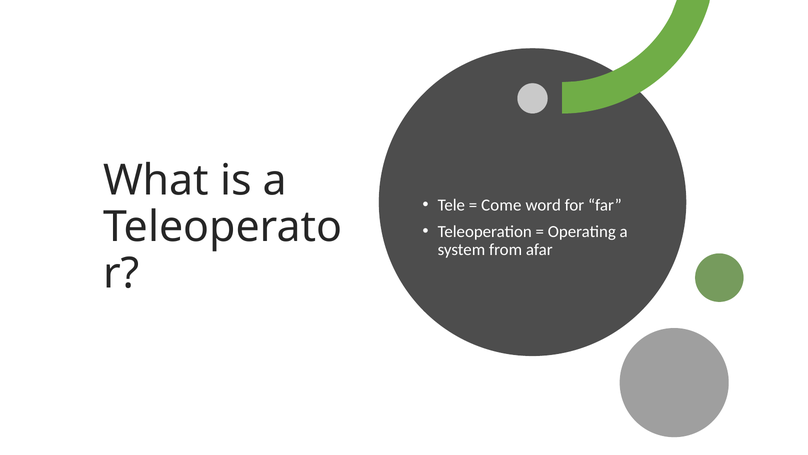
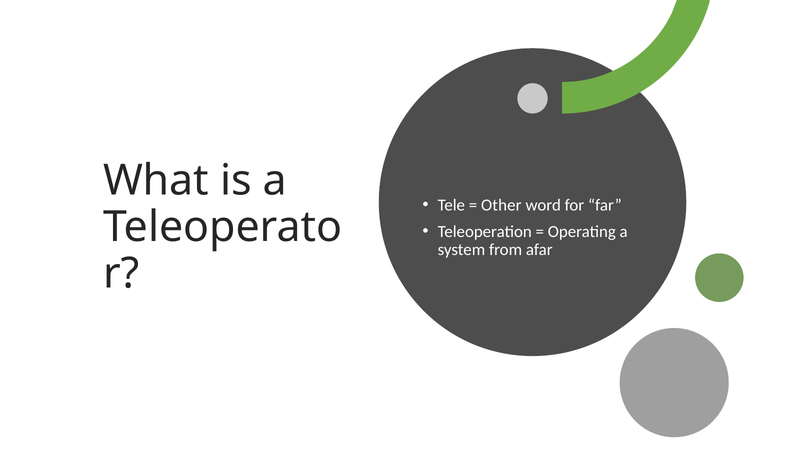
Come: Come -> Other
